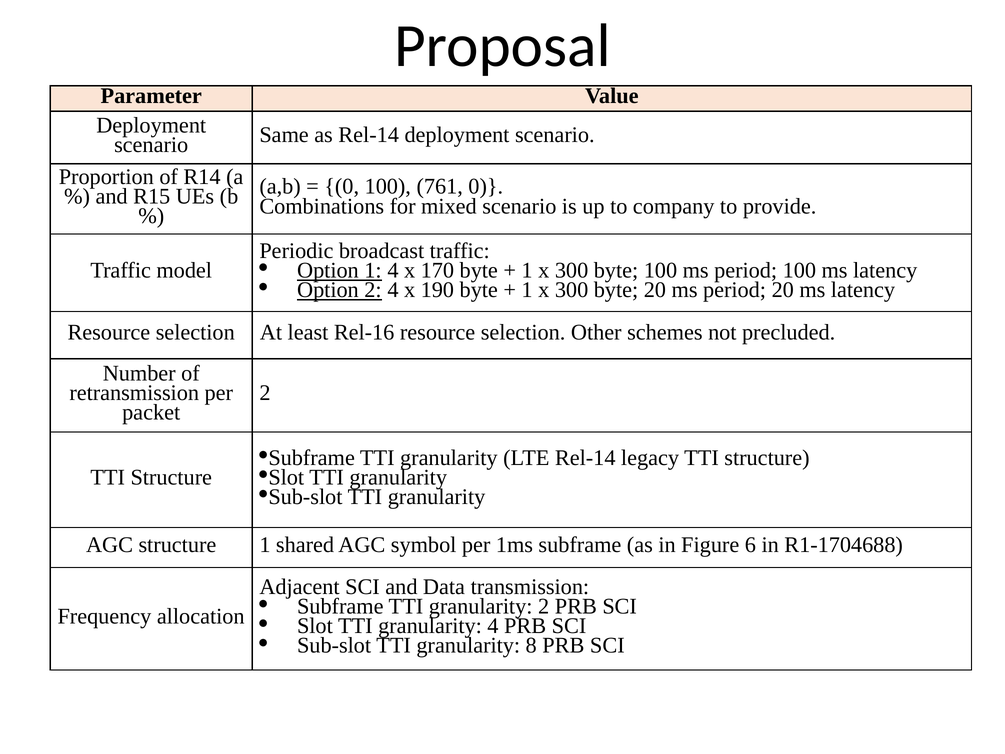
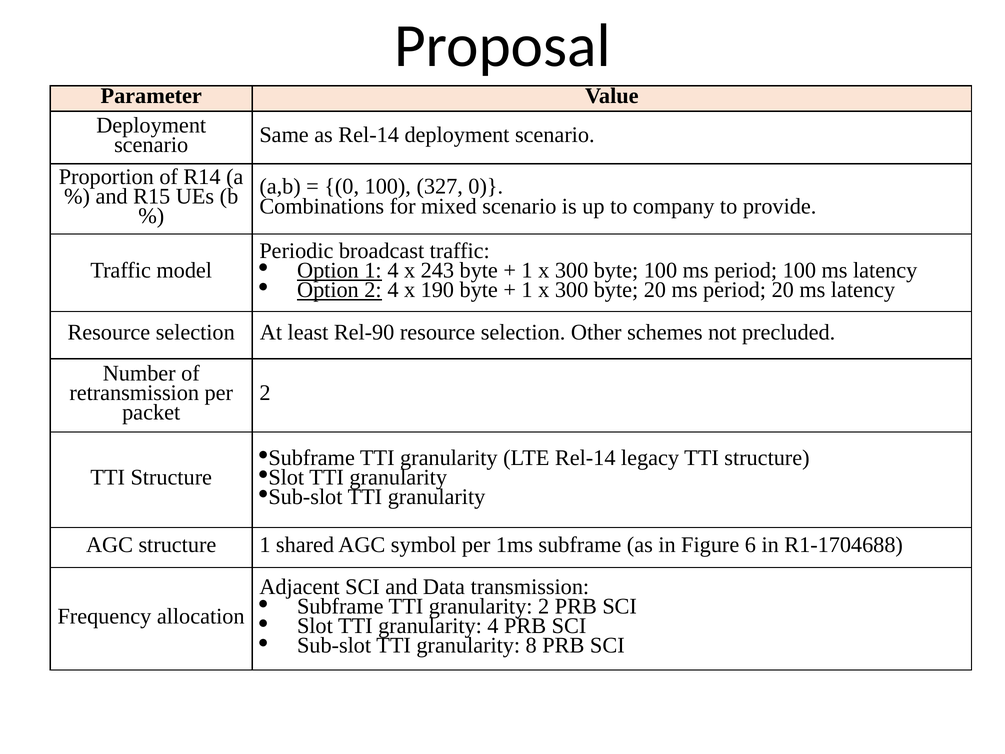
761: 761 -> 327
170: 170 -> 243
Rel-16: Rel-16 -> Rel-90
